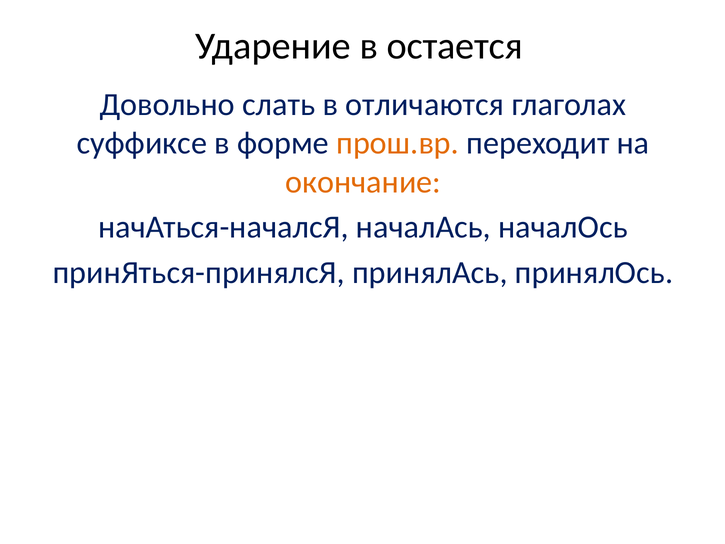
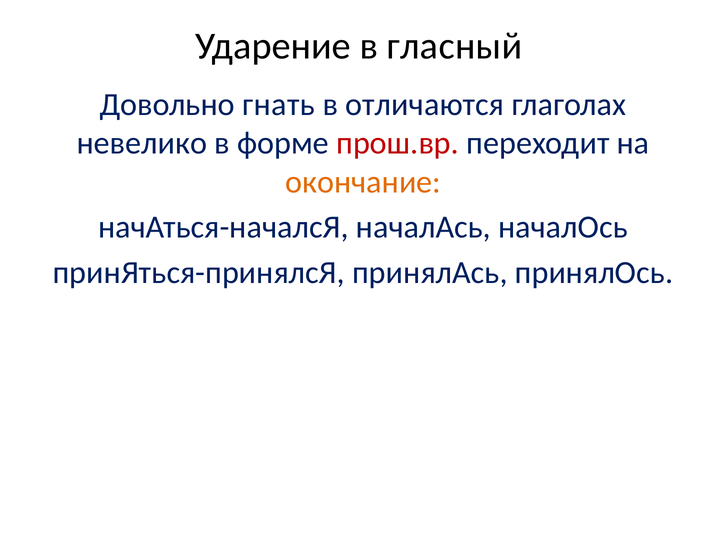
остается: остается -> гласный
слать: слать -> гнать
суффиксе: суффиксе -> невелико
прош.вр colour: orange -> red
